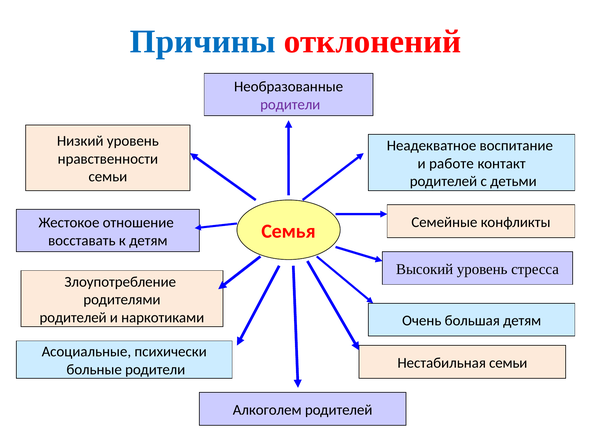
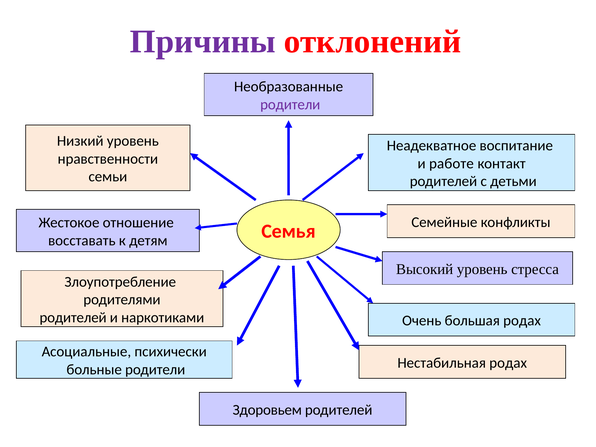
Причины colour: blue -> purple
большая детям: детям -> родах
Нестабильная семьи: семьи -> родах
Алкоголем: Алкоголем -> Здоровьем
